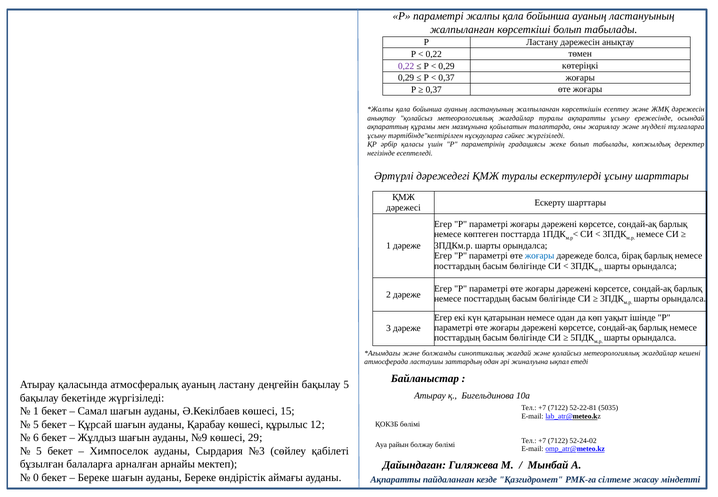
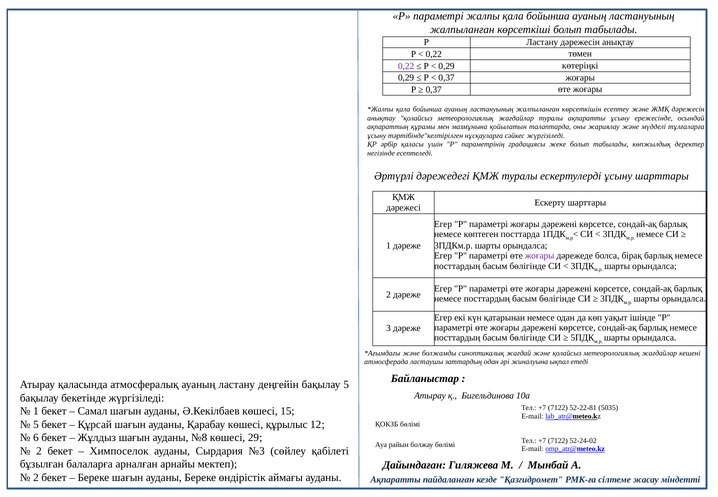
жоғары at (540, 256) colour: blue -> purple
№9: №9 -> №8
5 at (39, 451): 5 -> 2
0 at (36, 478): 0 -> 2
